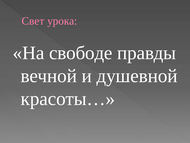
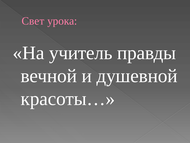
свободе: свободе -> учитель
